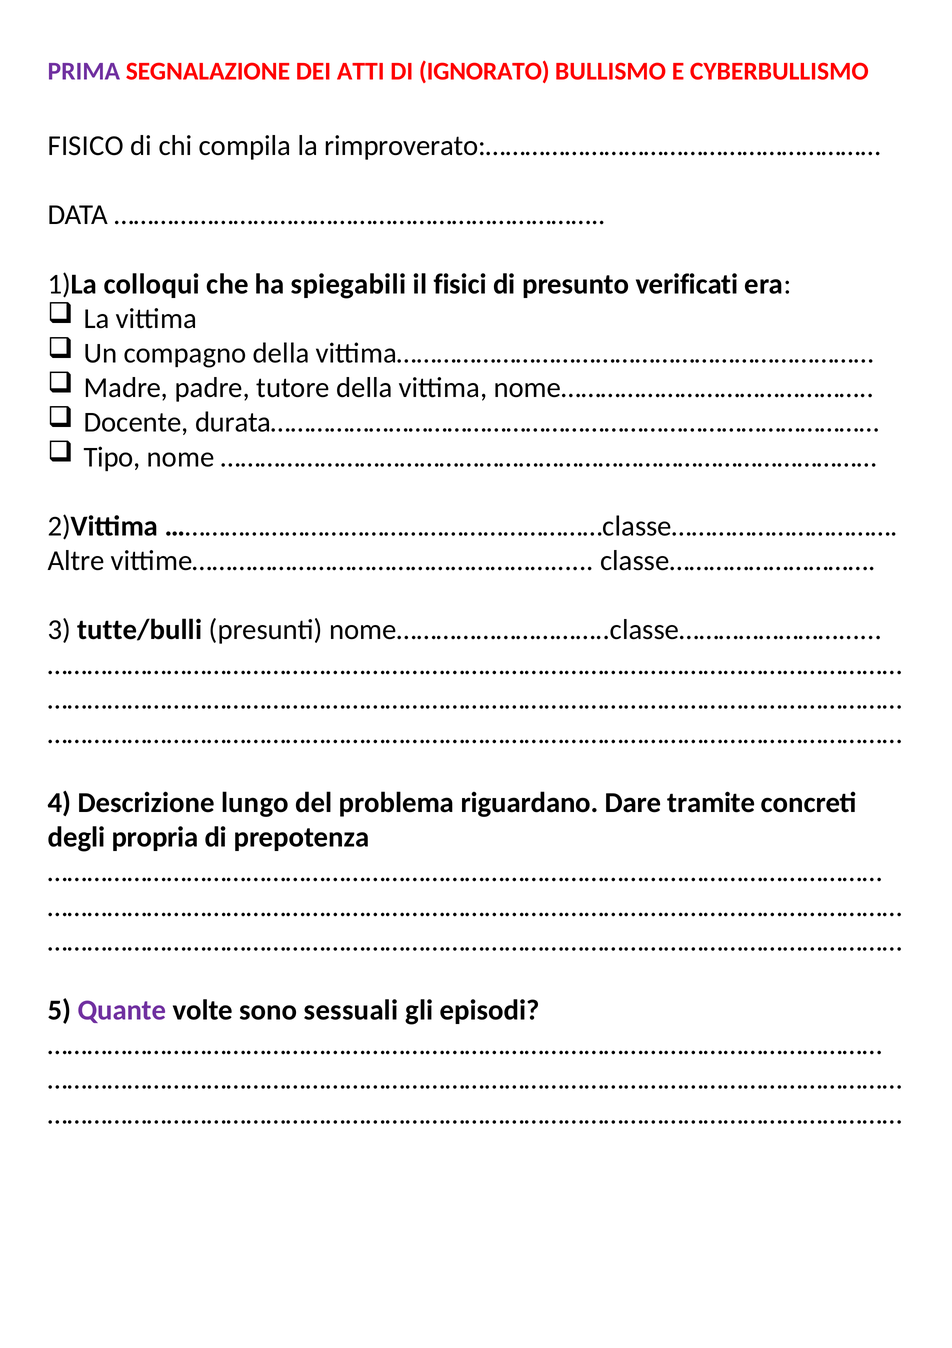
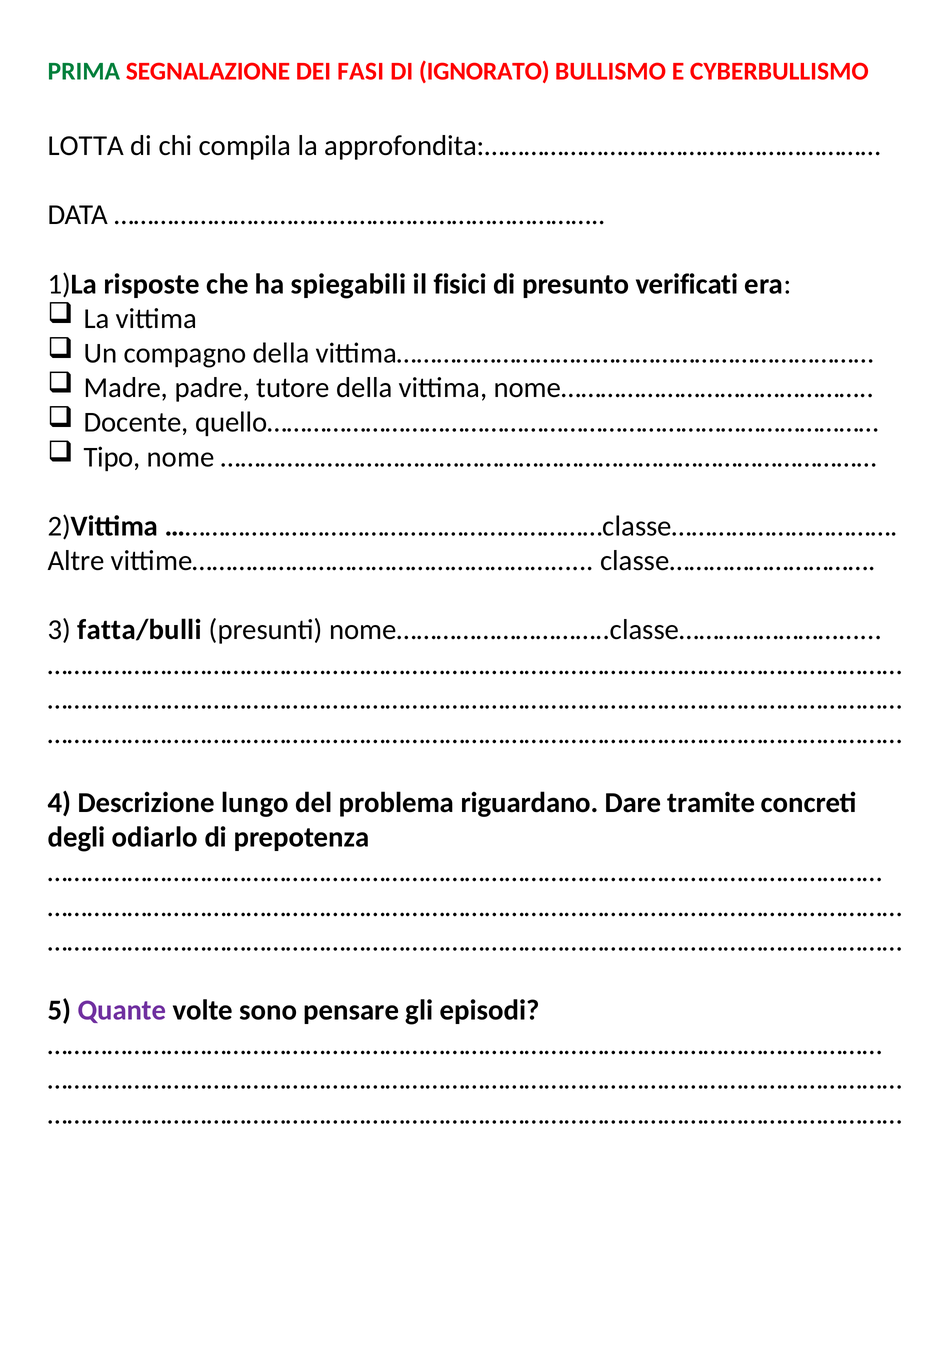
PRIMA colour: purple -> green
ATTI: ATTI -> FASI
FISICO: FISICO -> LOTTA
rimproverato:……………………………………………………: rimproverato:…………………………………………………… -> approfondita:……………………………………………………
colloqui: colloqui -> risposte
durata…………………………………………………………………………………: durata………………………………………………………………………………… -> quello…………………………………………………………………………………
tutte/bulli: tutte/bulli -> fatta/bulli
propria: propria -> odiarlo
sessuali: sessuali -> pensare
